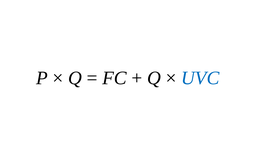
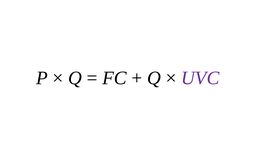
UVC colour: blue -> purple
